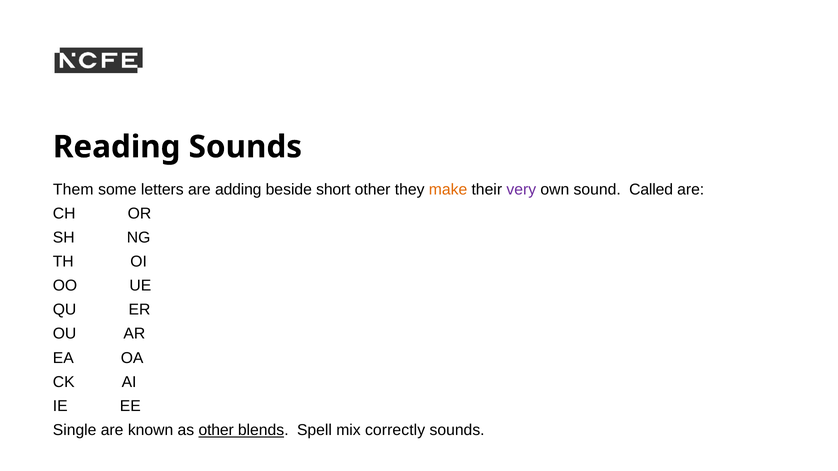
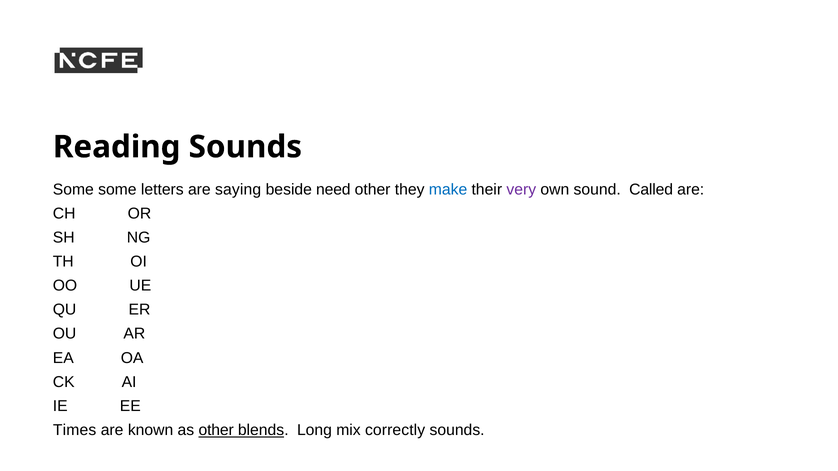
Them at (73, 189): Them -> Some
adding: adding -> saying
short: short -> need
make colour: orange -> blue
Single: Single -> Times
Spell: Spell -> Long
